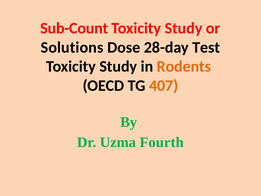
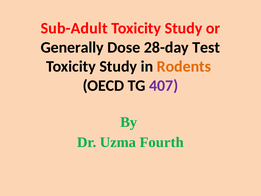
Sub-Count: Sub-Count -> Sub-Adult
Solutions: Solutions -> Generally
407 colour: orange -> purple
